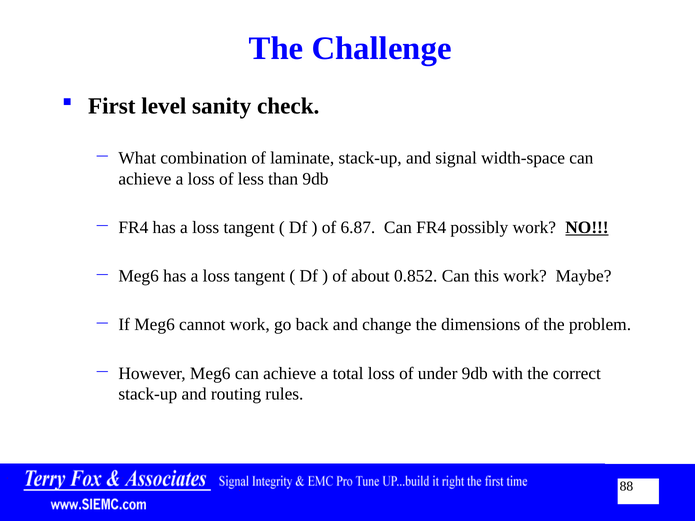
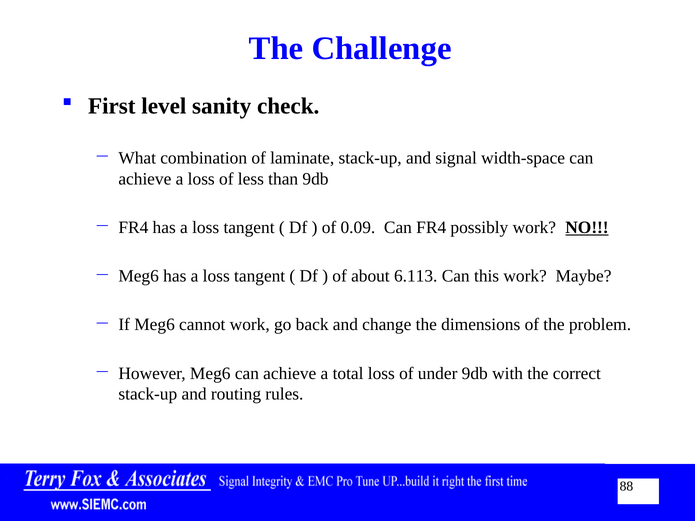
6.87: 6.87 -> 0.09
0.852: 0.852 -> 6.113
